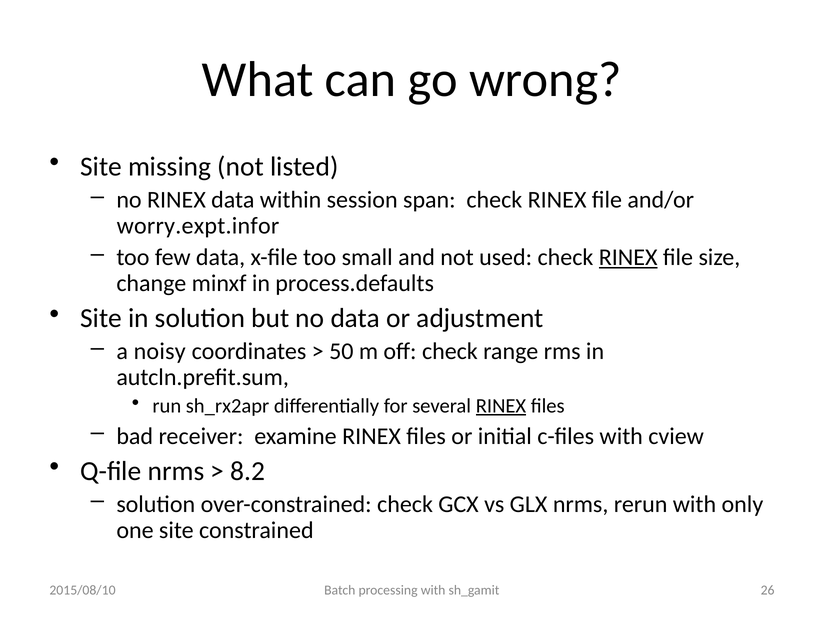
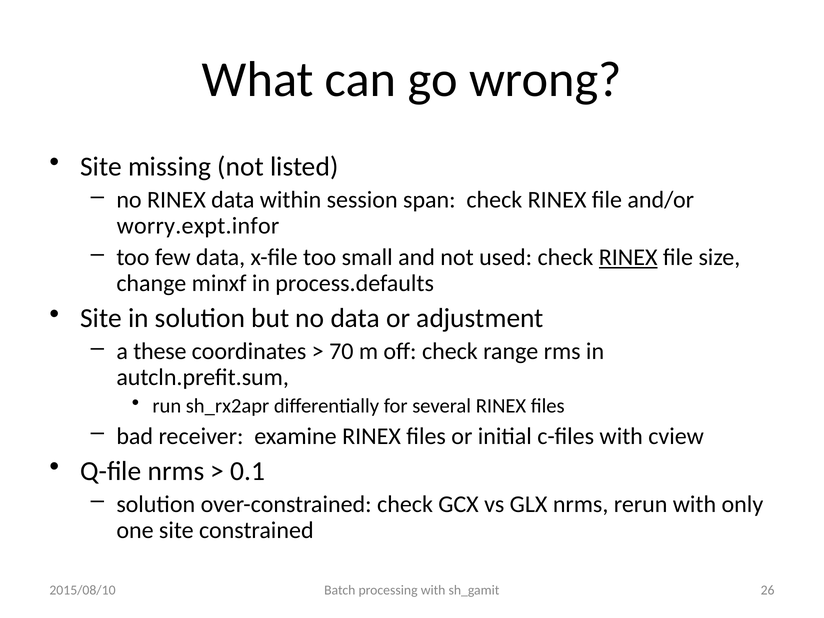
noisy: noisy -> these
50: 50 -> 70
RINEX at (501, 406) underline: present -> none
8.2: 8.2 -> 0.1
